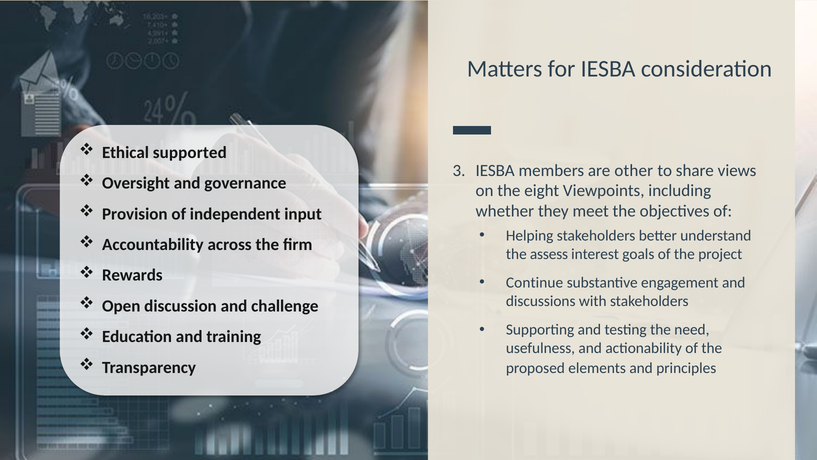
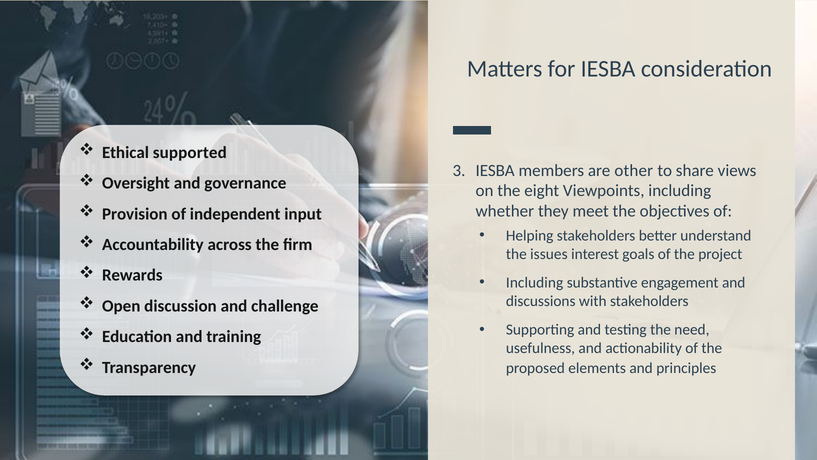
assess: assess -> issues
Continue at (535, 282): Continue -> Including
